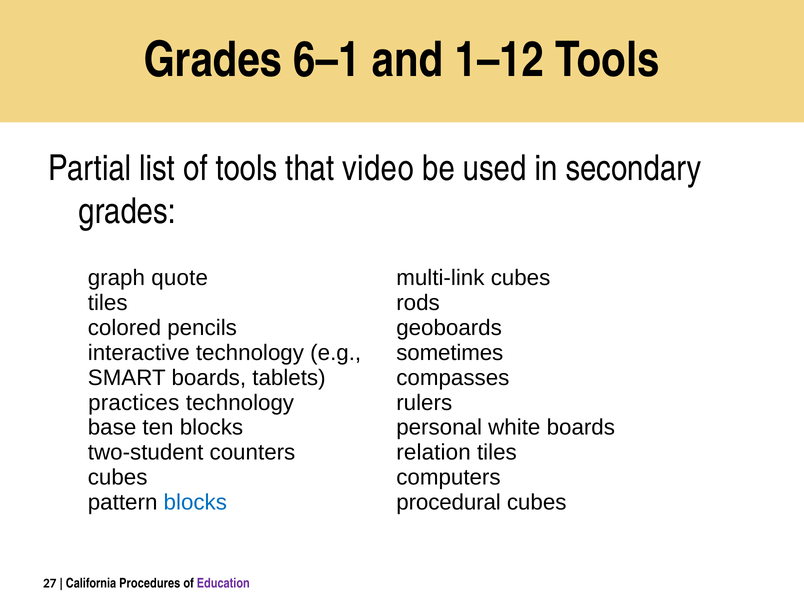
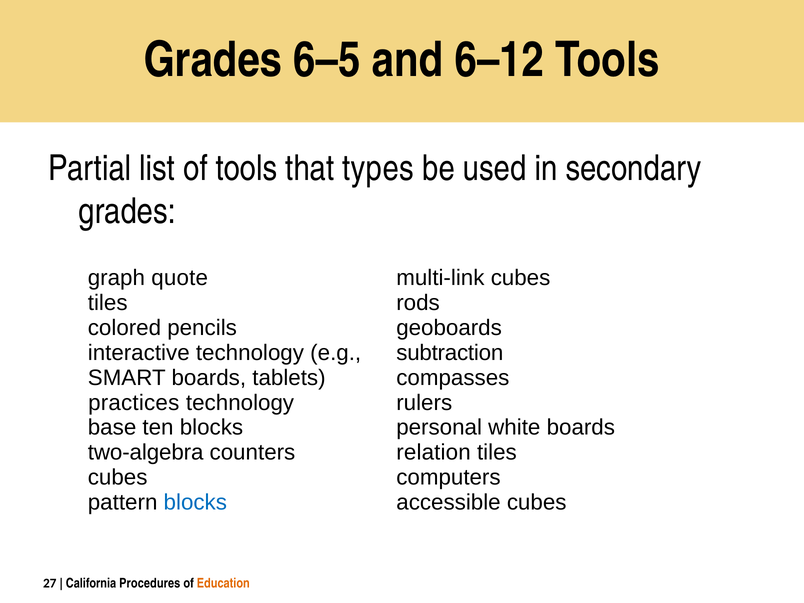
6–1: 6–1 -> 6–5
1–12: 1–12 -> 6–12
video: video -> types
sometimes: sometimes -> subtraction
two-student: two-student -> two-algebra
procedural: procedural -> accessible
Education colour: purple -> orange
